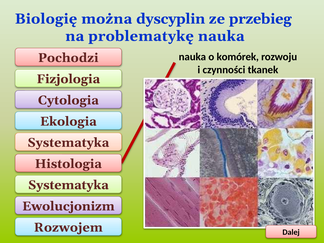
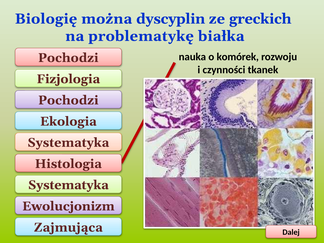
przebieg: przebieg -> greckich
problematykę nauka: nauka -> białka
Cytologia at (68, 100): Cytologia -> Pochodzi
Rozwojem: Rozwojem -> Zajmująca
